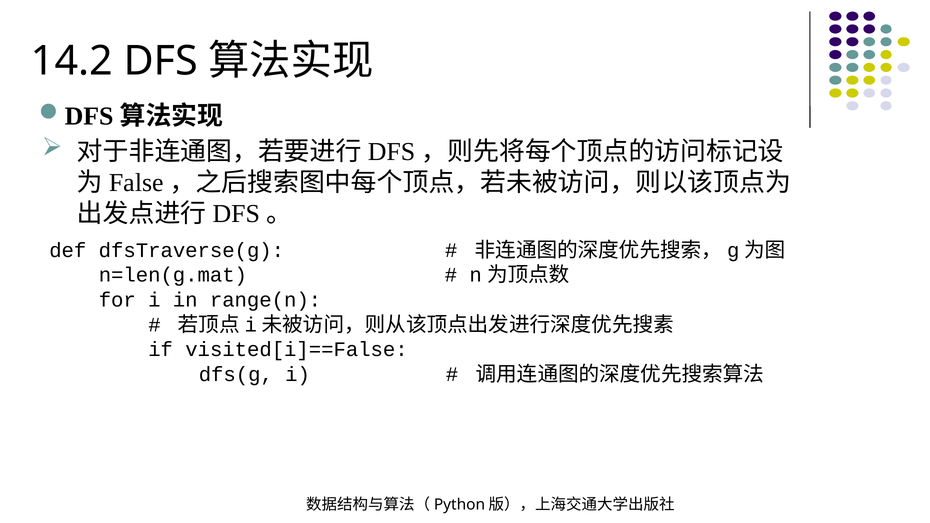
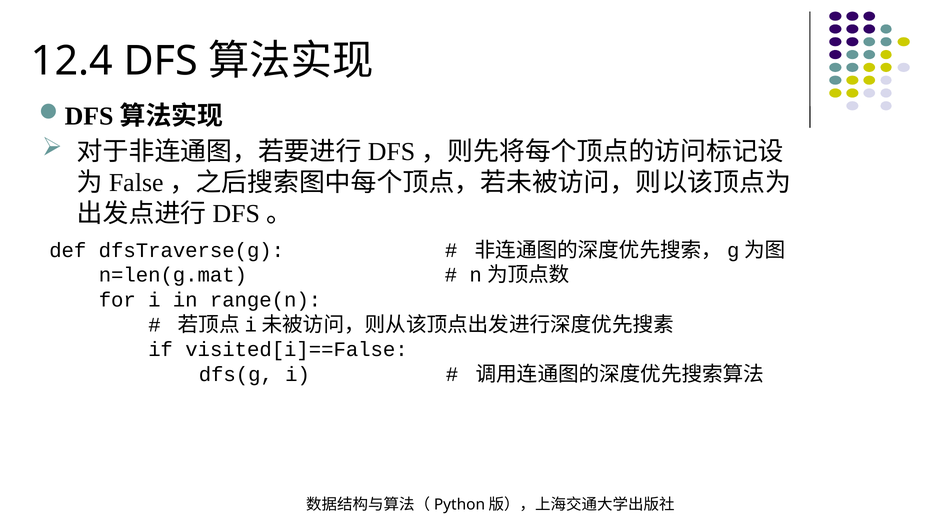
14.2: 14.2 -> 12.4
